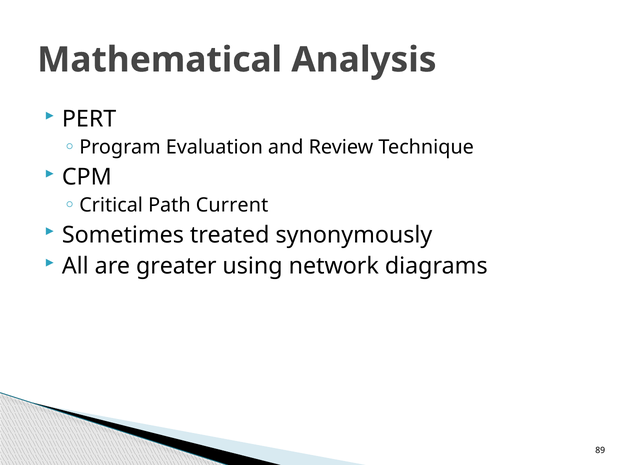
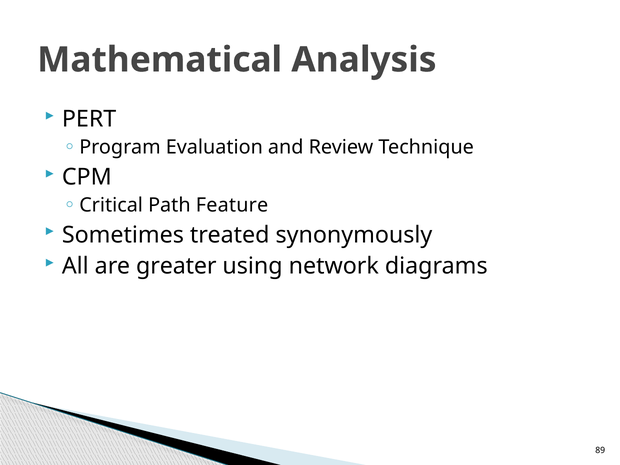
Current: Current -> Feature
